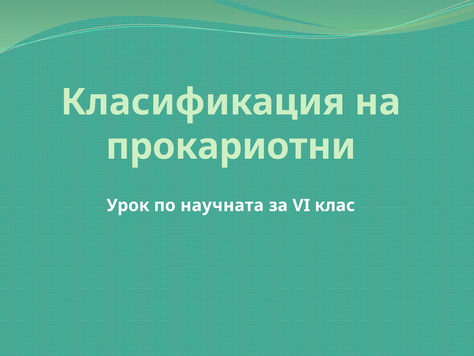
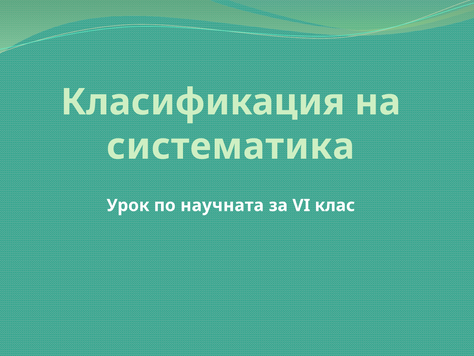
прокариотни: прокариотни -> систематика
